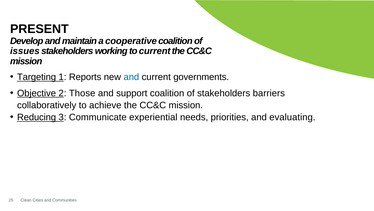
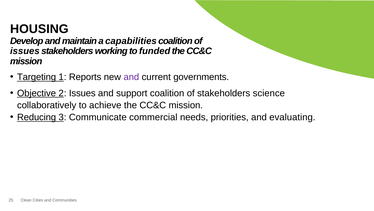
PRESENT: PRESENT -> HOUSING
cooperative: cooperative -> capabilities
to current: current -> funded
and at (131, 77) colour: blue -> purple
2 Those: Those -> Issues
barriers: barriers -> science
experiential: experiential -> commercial
